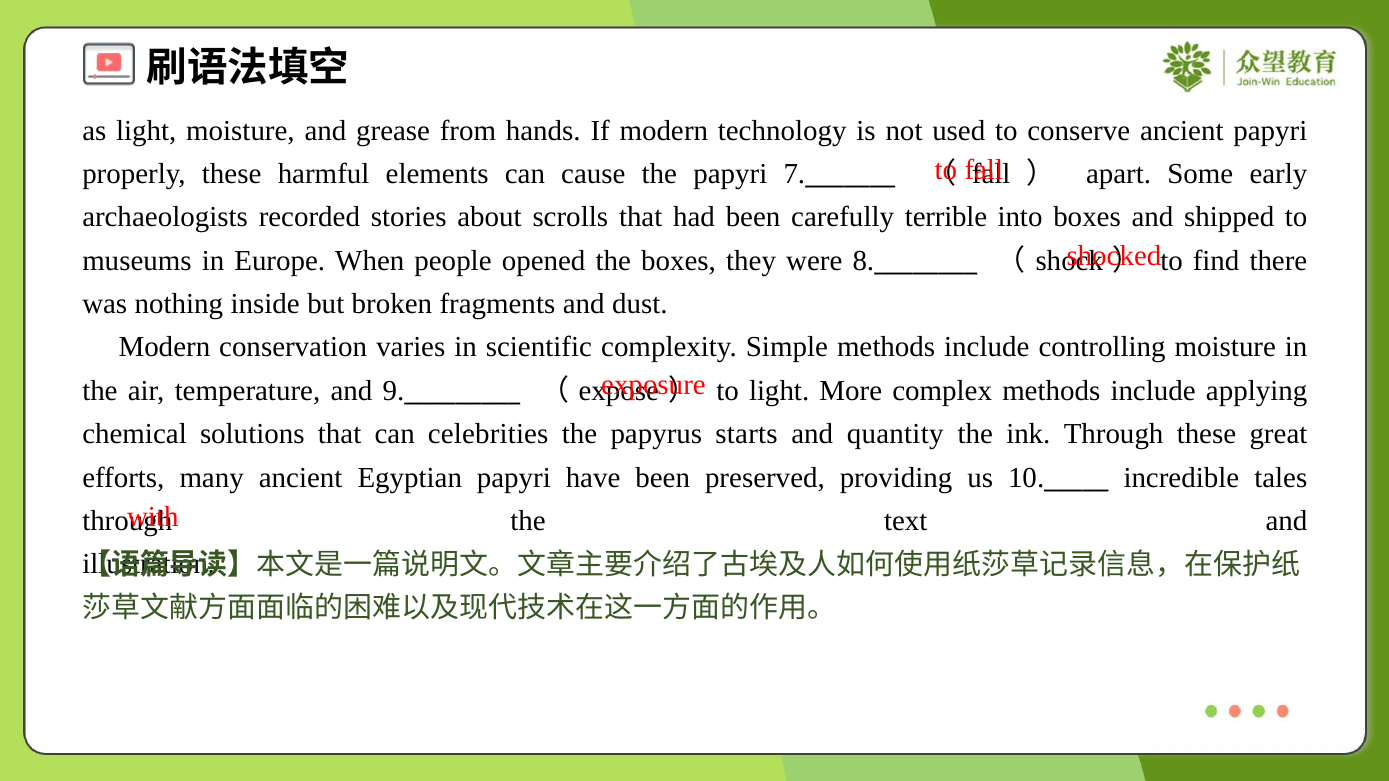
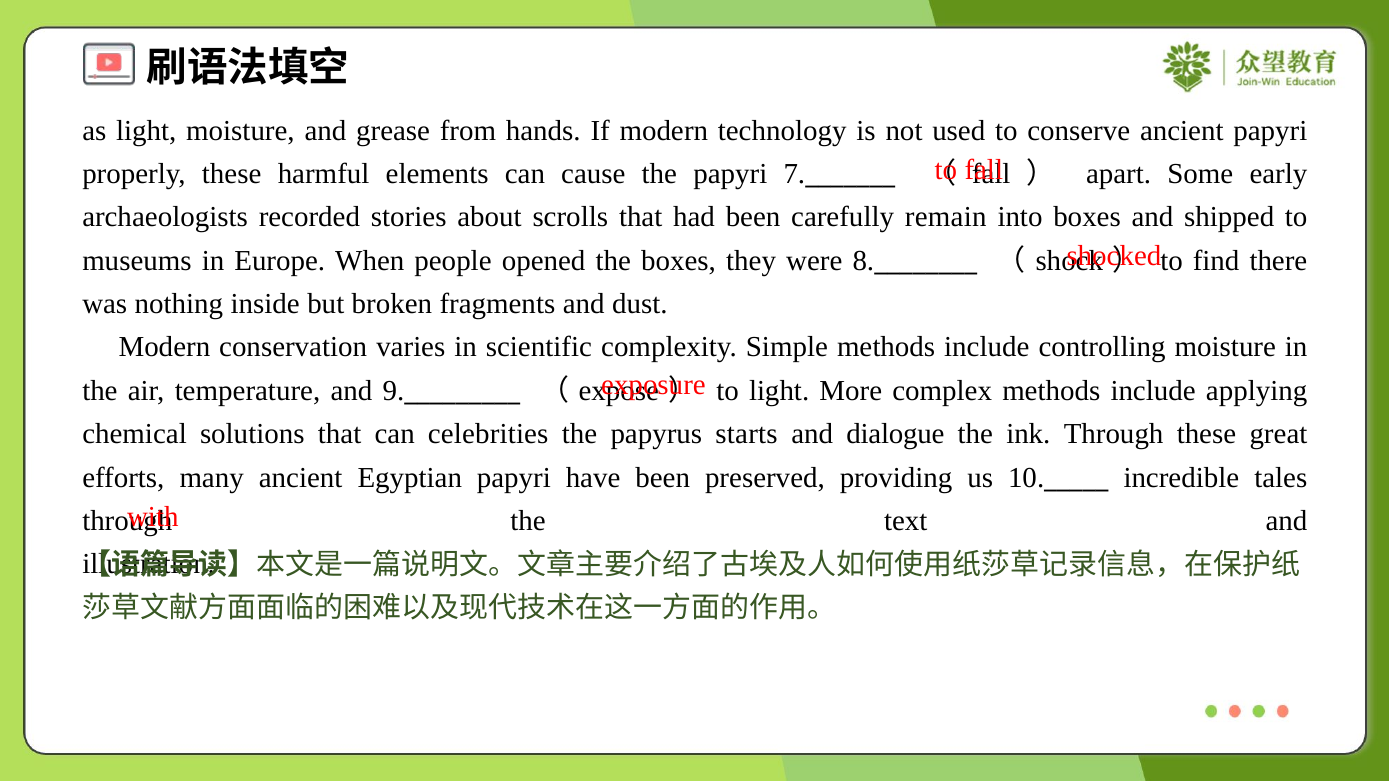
terrible: terrible -> remain
quantity: quantity -> dialogue
